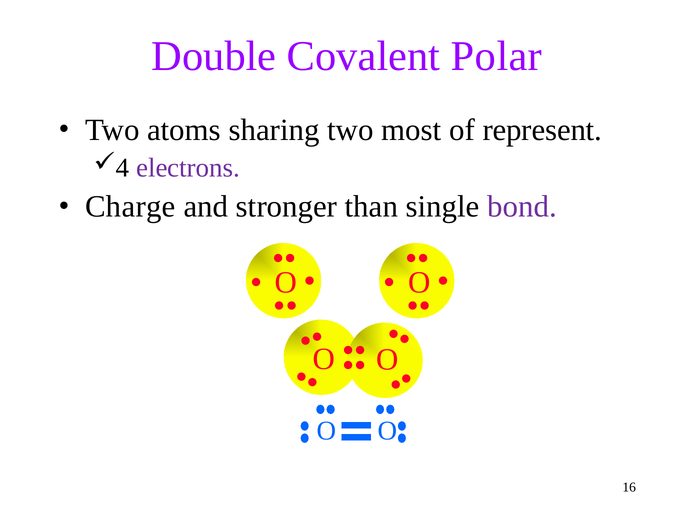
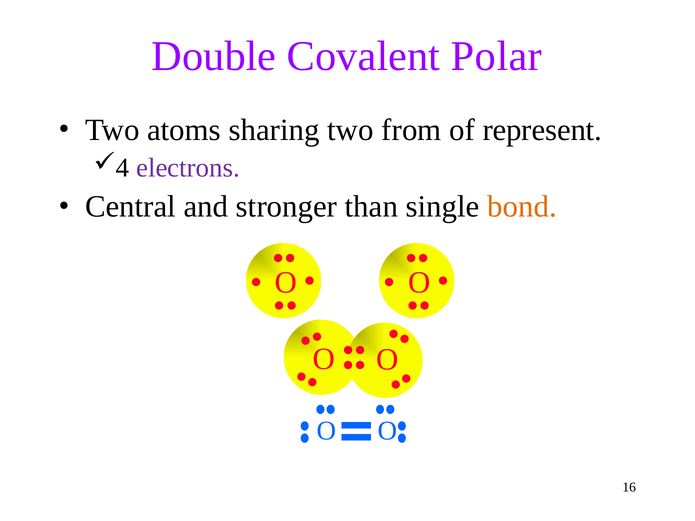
most: most -> from
Charge: Charge -> Central
bond colour: purple -> orange
